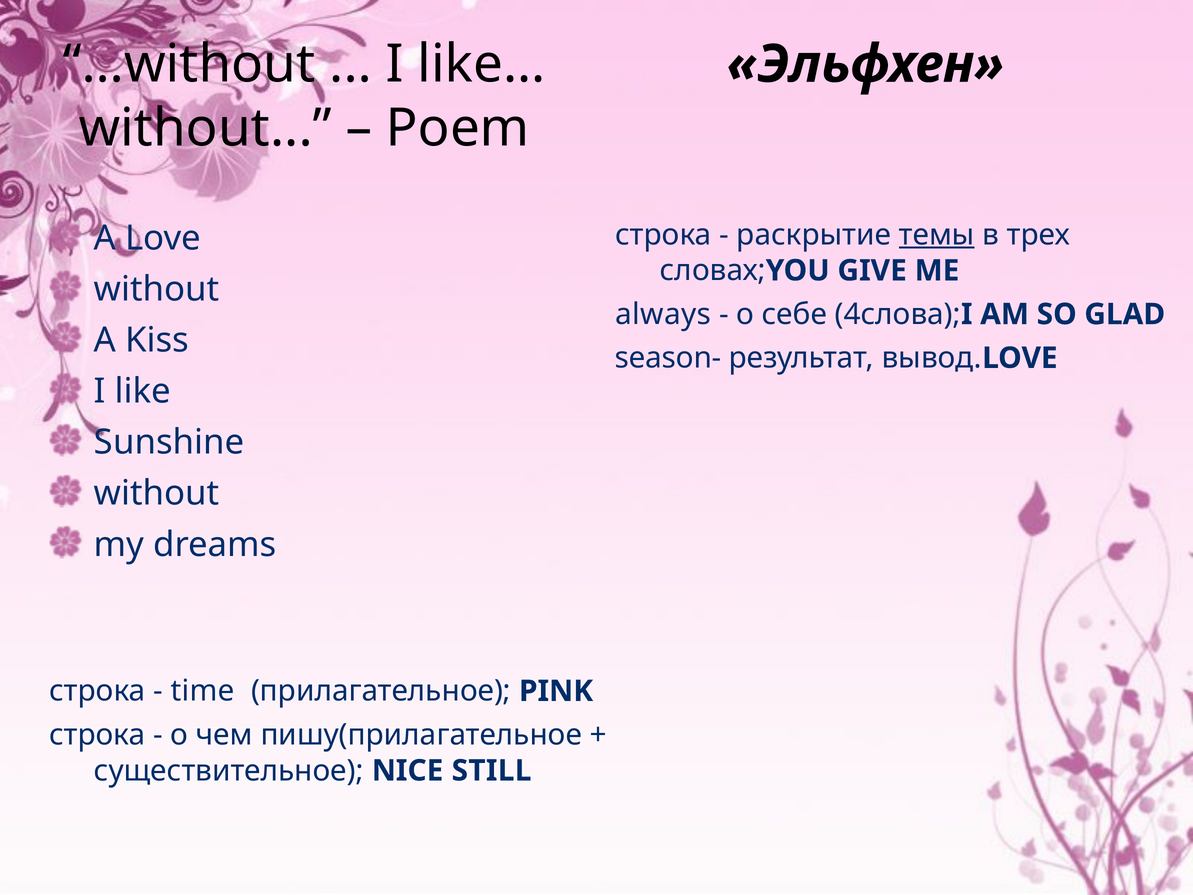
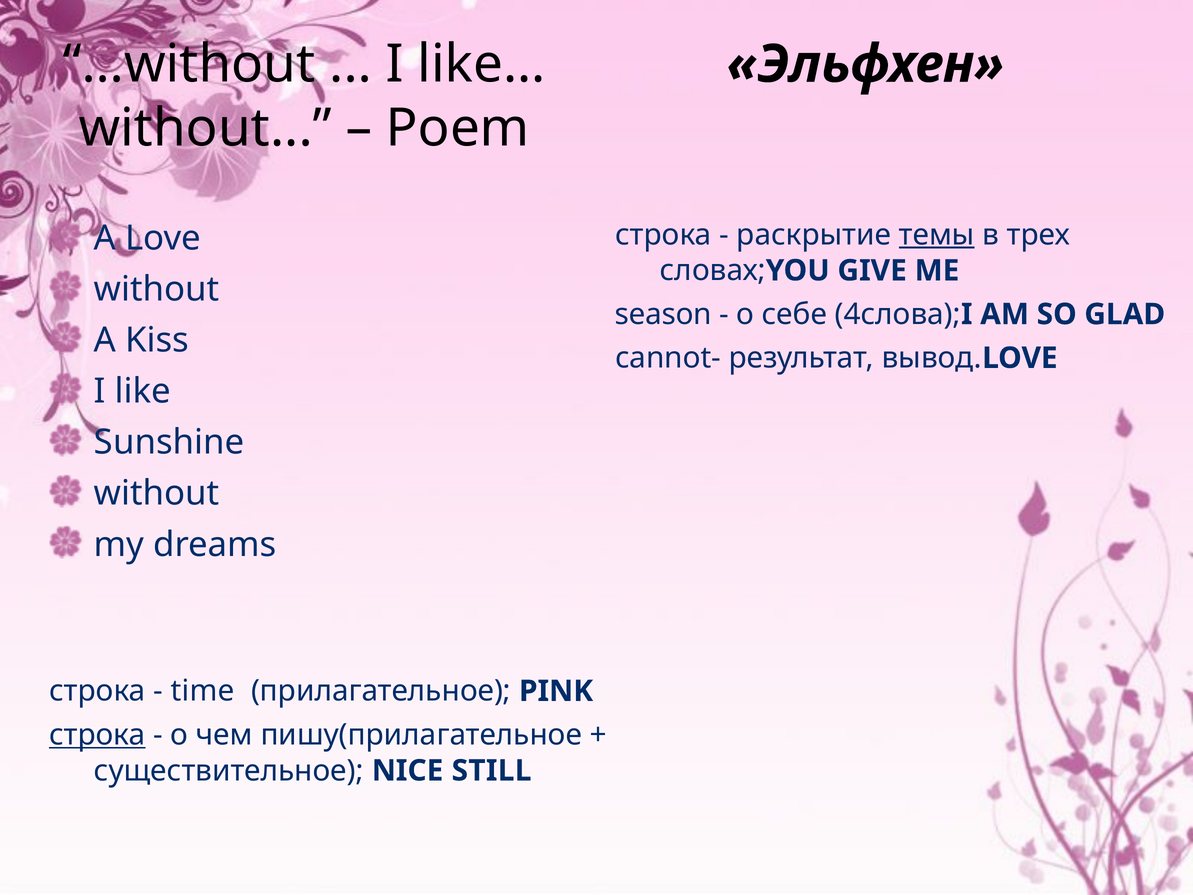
always: always -> season
season-: season- -> cannot-
строка at (97, 735) underline: none -> present
